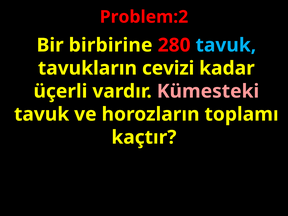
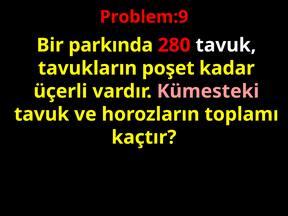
Problem:2: Problem:2 -> Problem:9
birbirine: birbirine -> parkında
tavuk at (226, 45) colour: light blue -> white
cevizi: cevizi -> poşet
